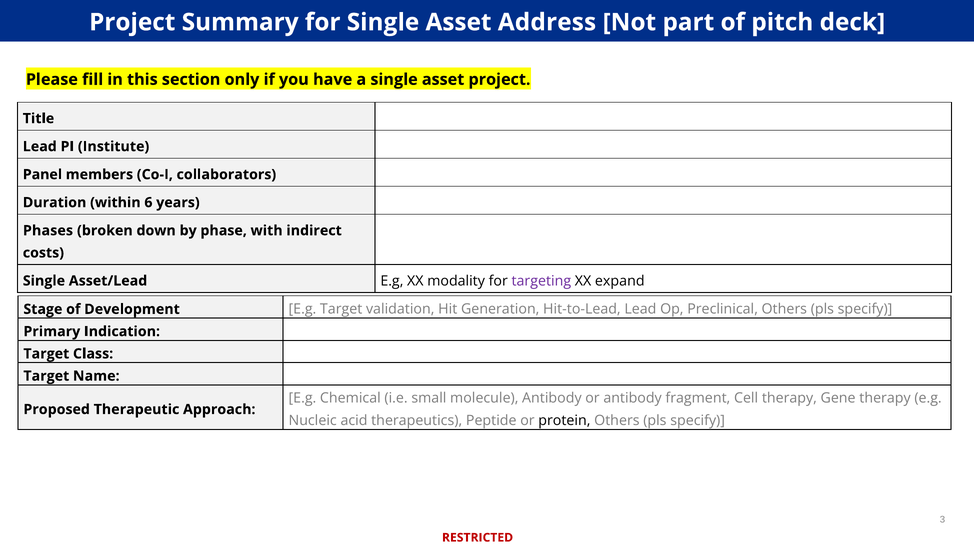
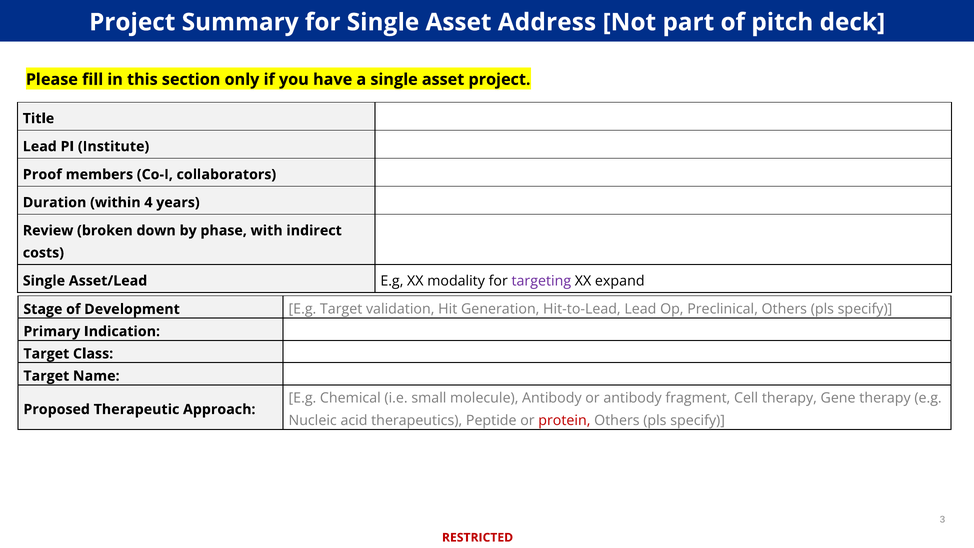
Panel: Panel -> Proof
6: 6 -> 4
Phases: Phases -> Review
protein colour: black -> red
